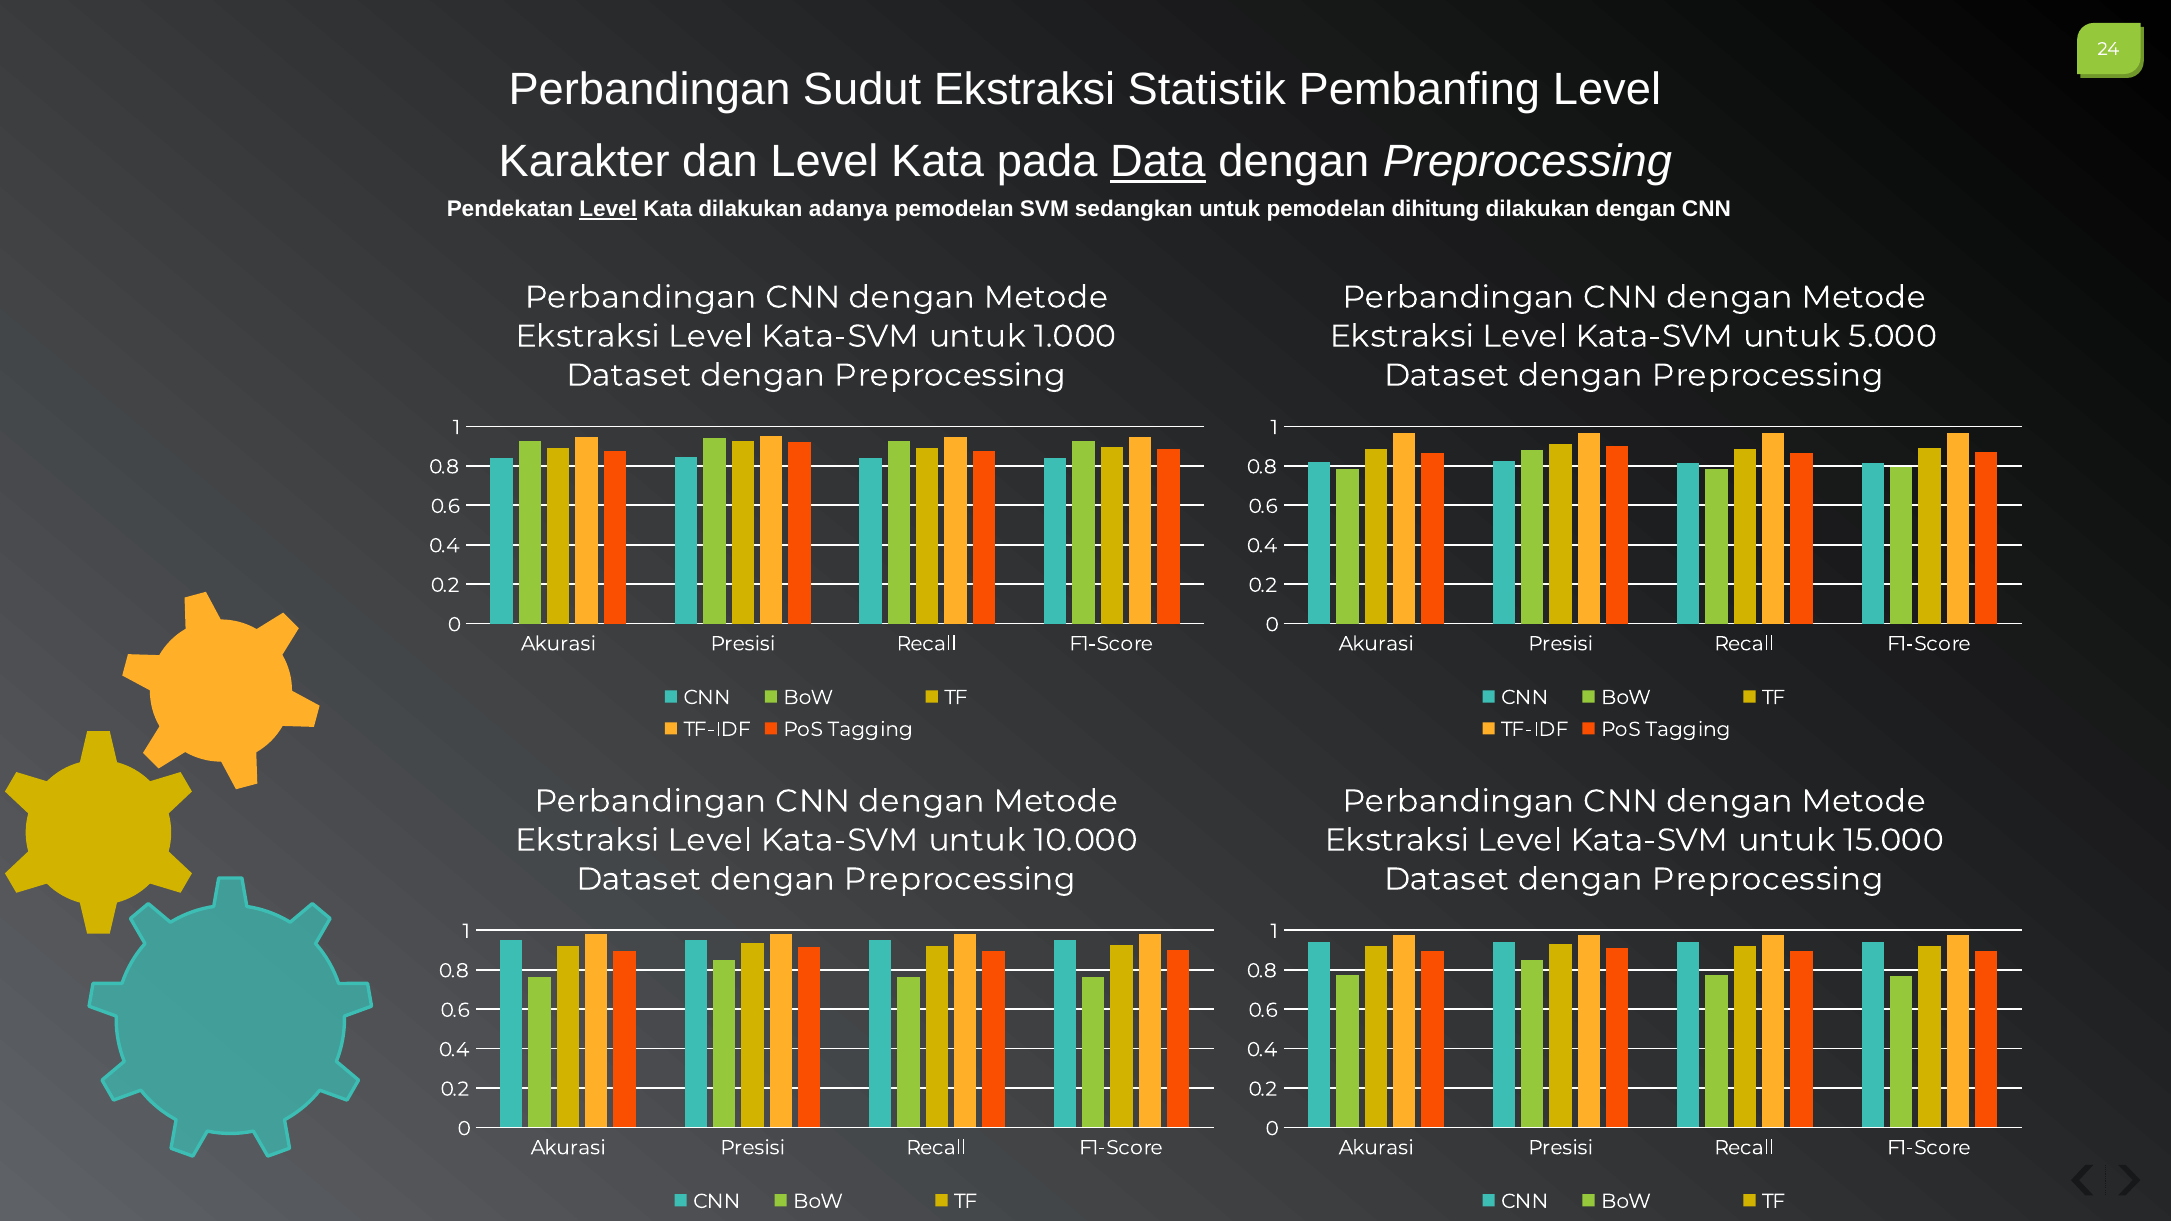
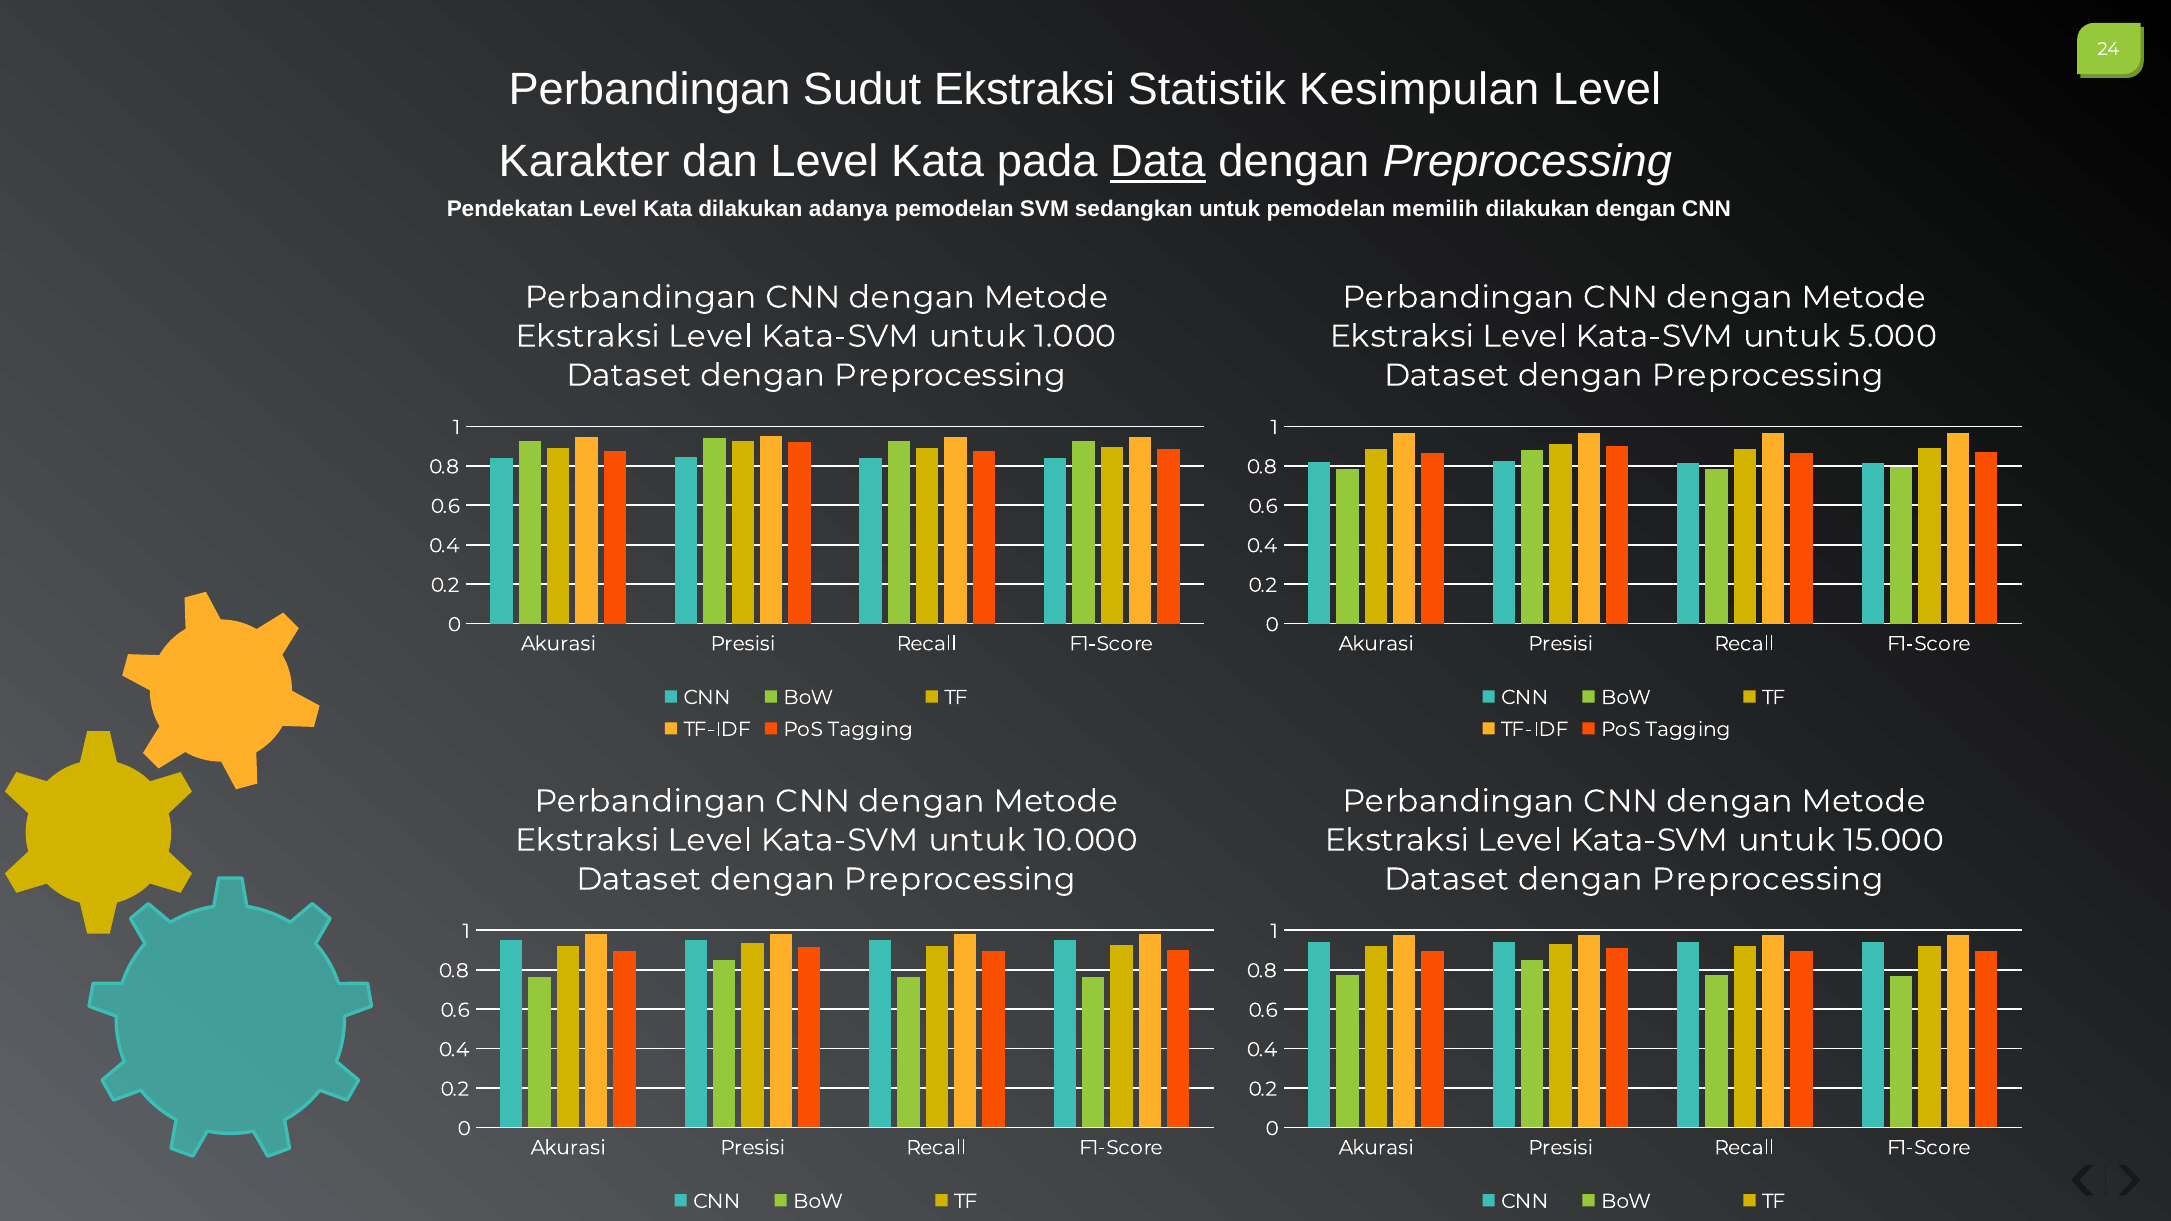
Pembanfing: Pembanfing -> Kesimpulan
Level at (608, 209) underline: present -> none
dihitung: dihitung -> memilih
